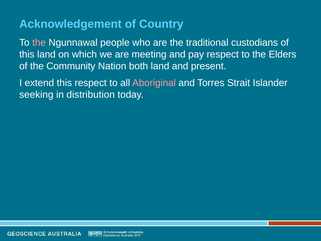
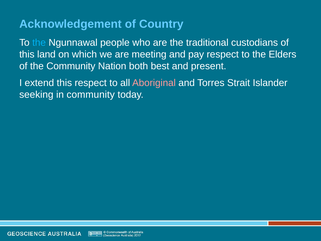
the at (39, 43) colour: pink -> light blue
both land: land -> best
in distribution: distribution -> community
